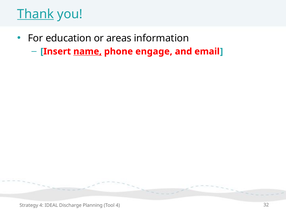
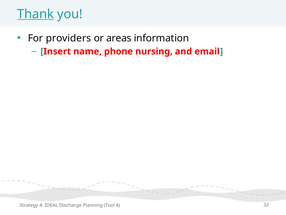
education: education -> providers
name underline: present -> none
engage: engage -> nursing
